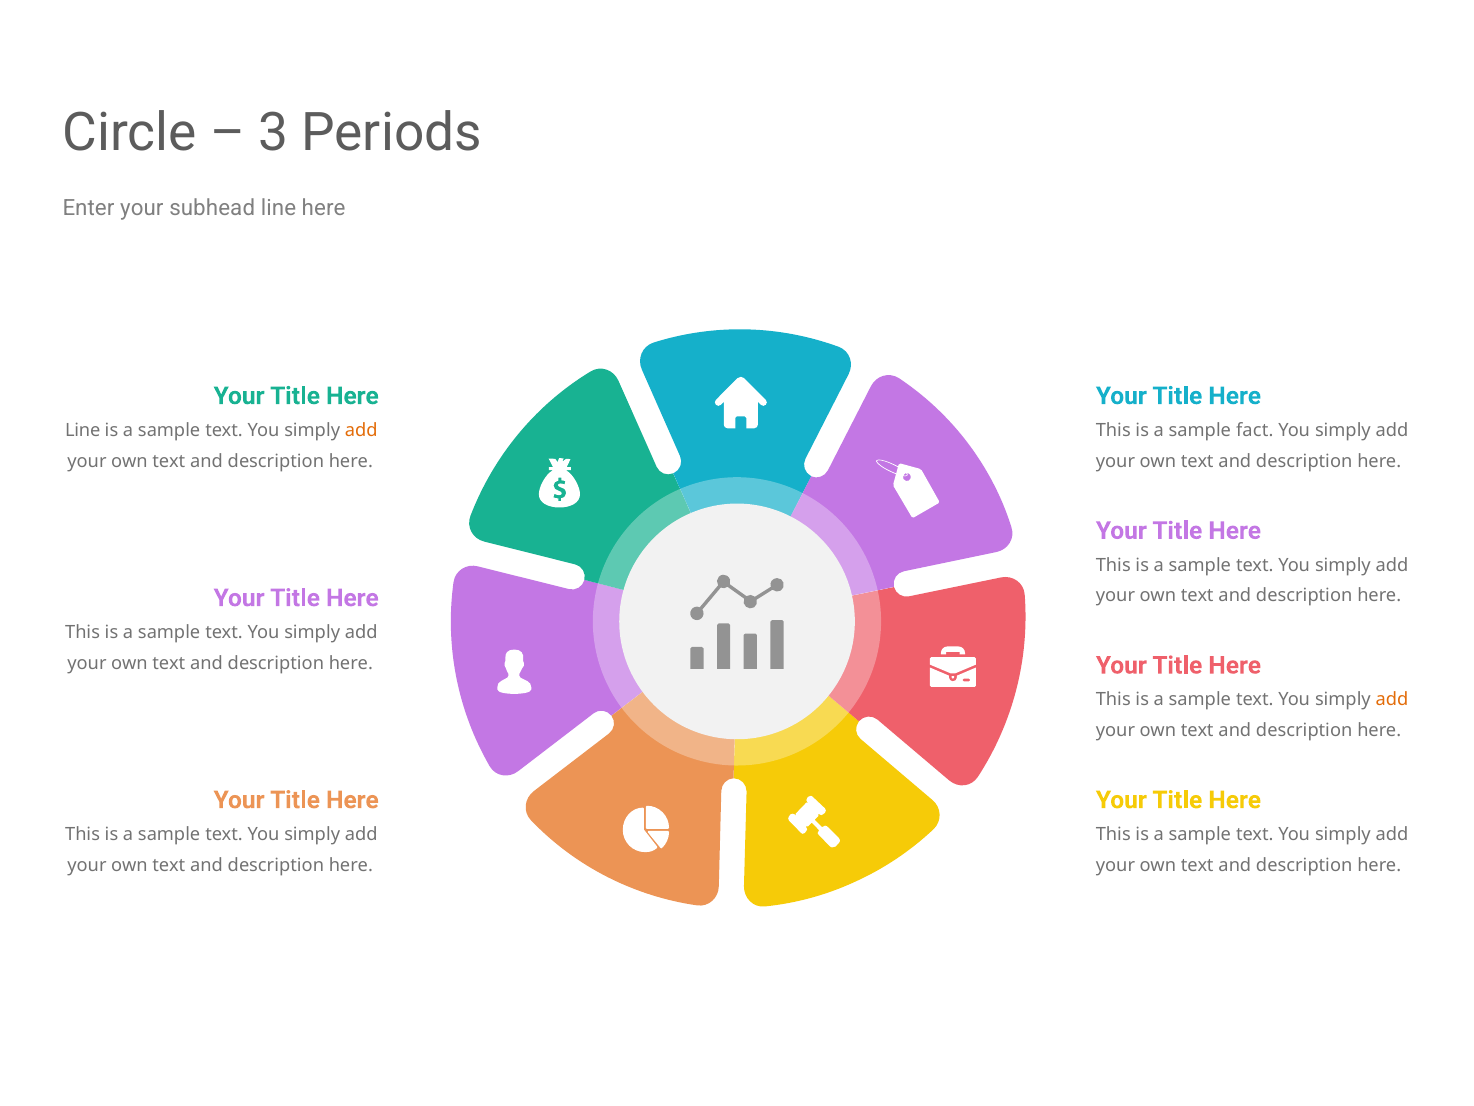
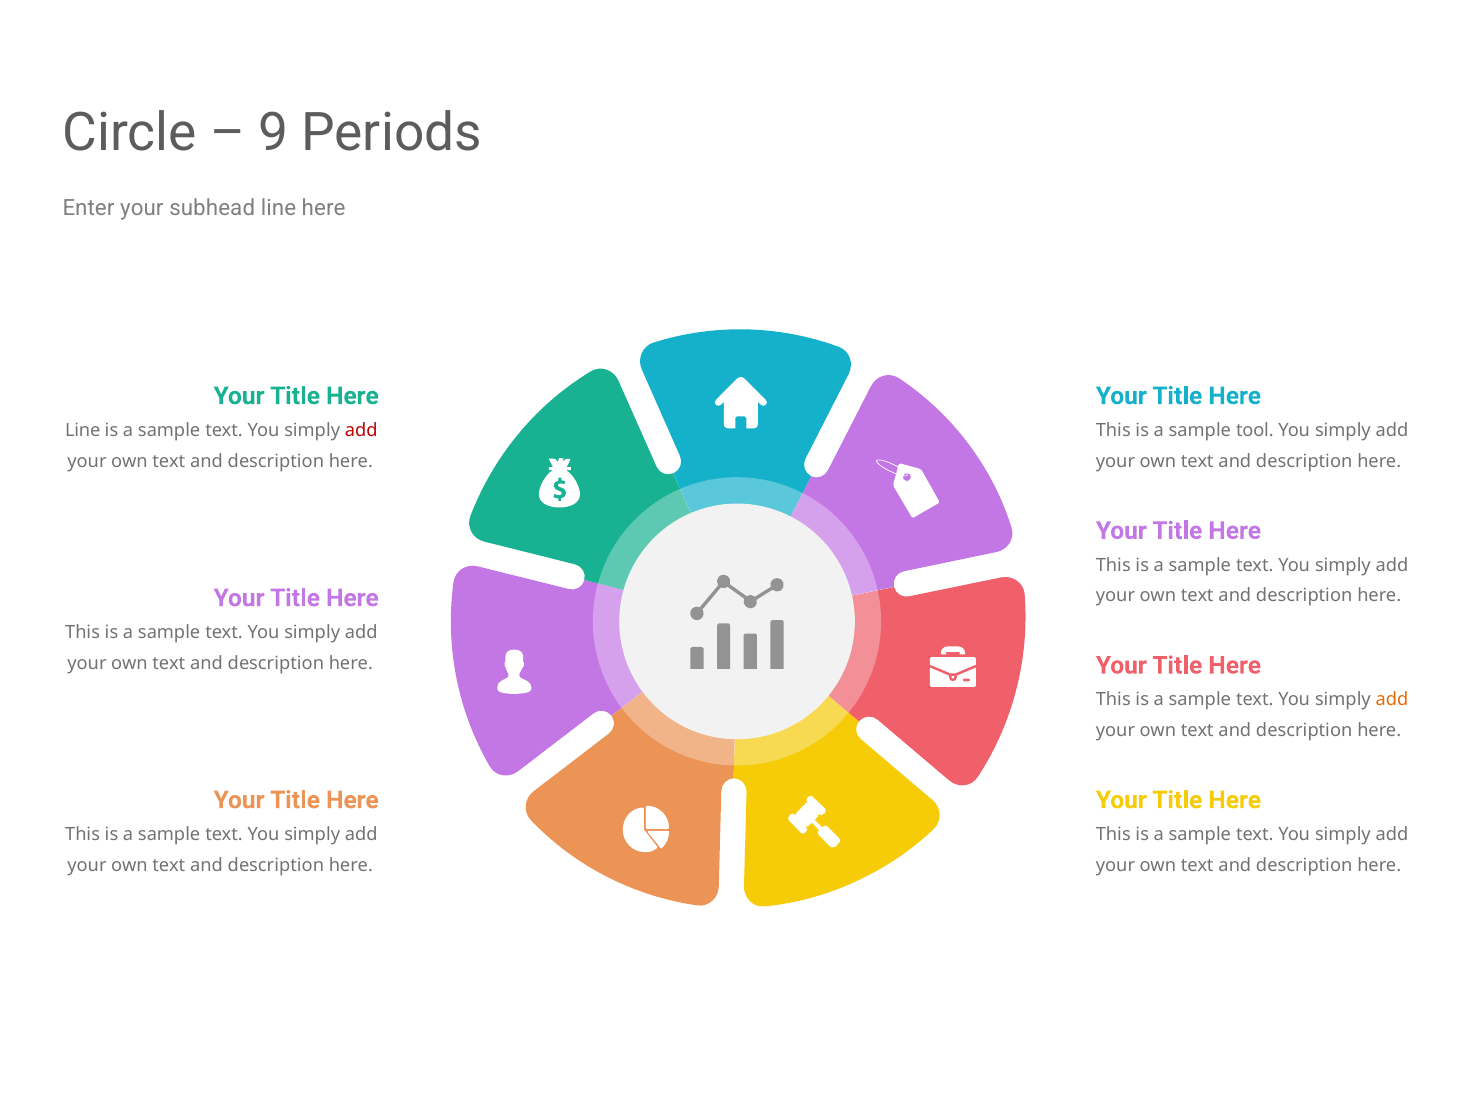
3: 3 -> 9
add at (361, 430) colour: orange -> red
fact: fact -> tool
